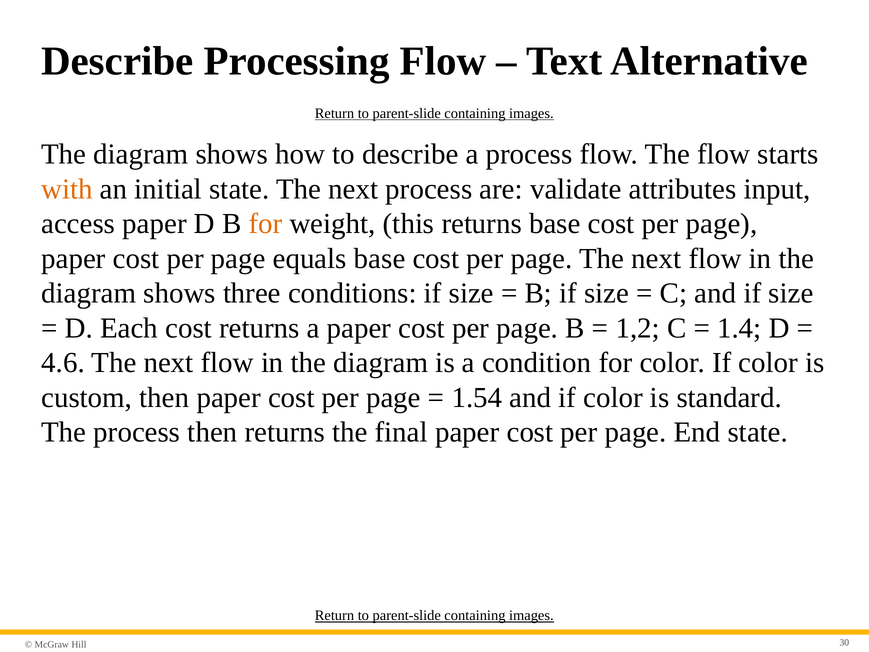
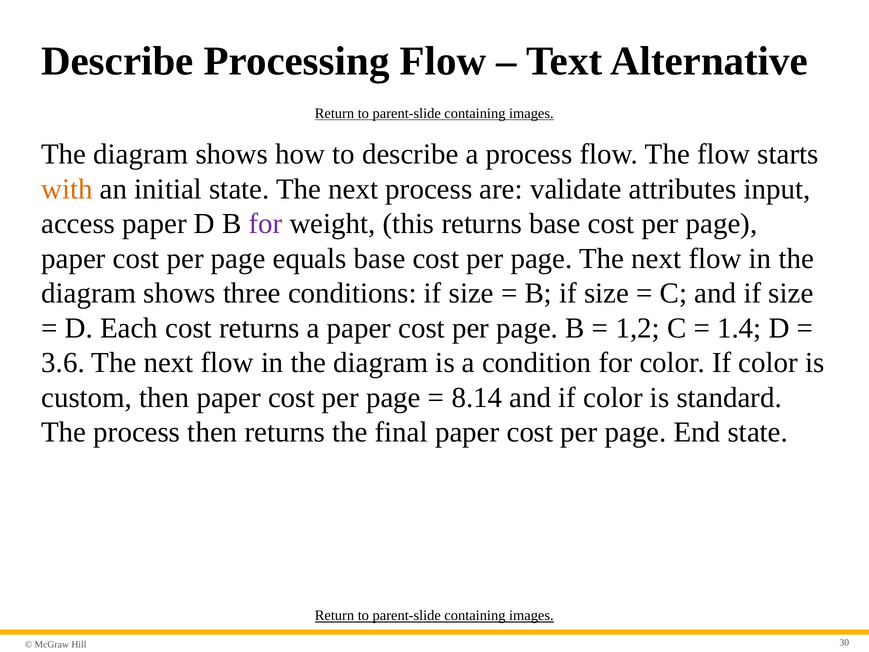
for at (265, 224) colour: orange -> purple
4.6: 4.6 -> 3.6
1.54: 1.54 -> 8.14
